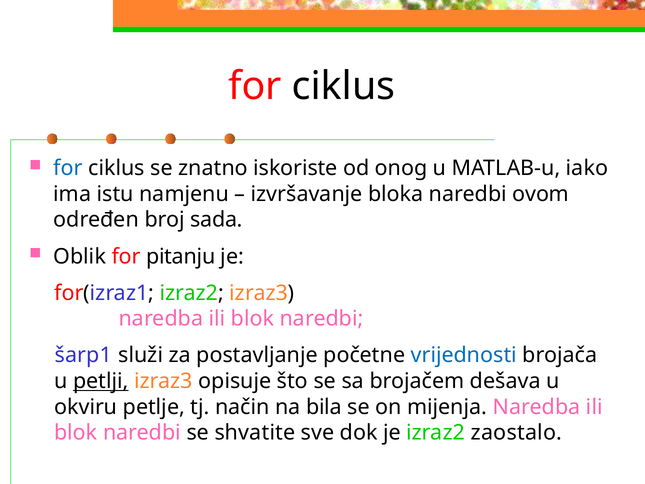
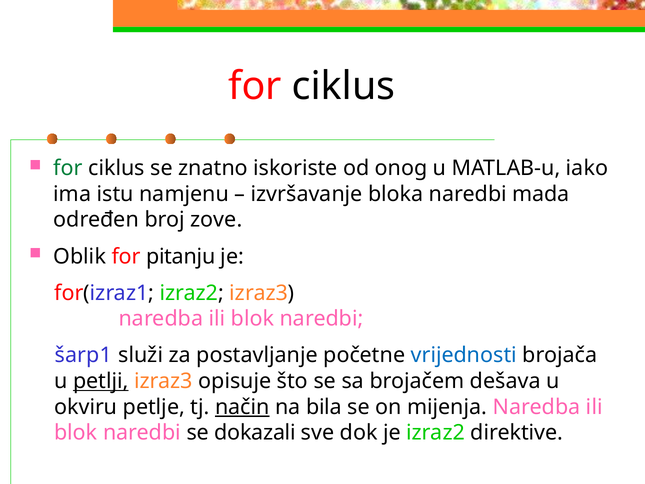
for at (68, 168) colour: blue -> green
ovom: ovom -> mada
sada: sada -> zove
način underline: none -> present
shvatite: shvatite -> dokazali
zaostalo: zaostalo -> direktive
